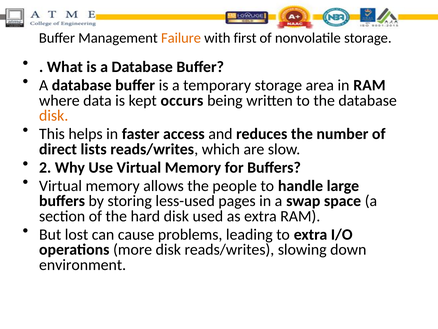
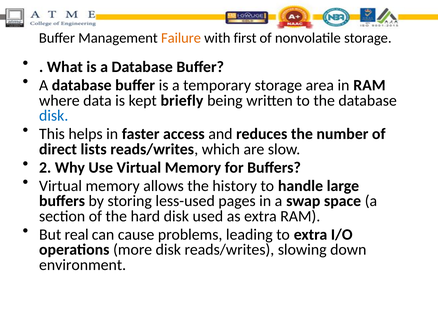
occurs: occurs -> briefly
disk at (54, 116) colour: orange -> blue
people: people -> history
lost: lost -> real
